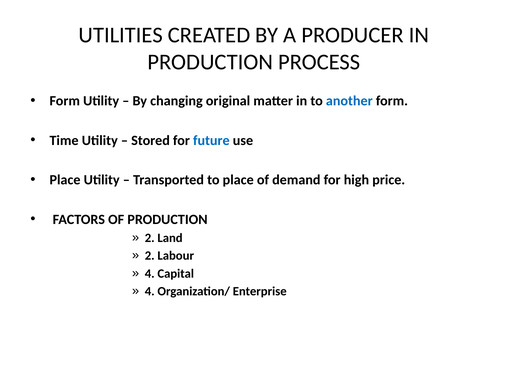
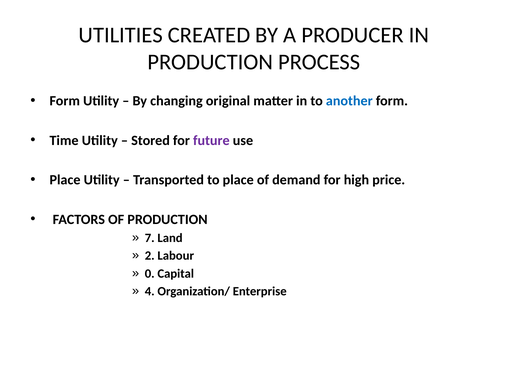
future colour: blue -> purple
2 at (150, 238): 2 -> 7
4 at (150, 274): 4 -> 0
